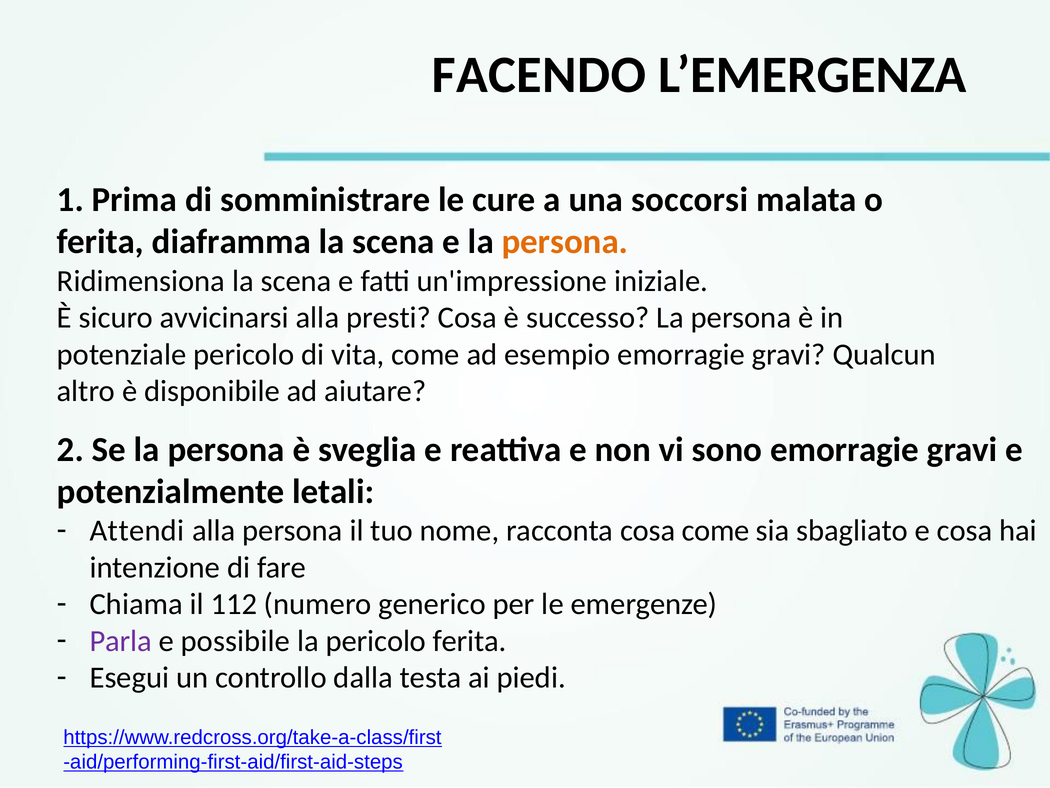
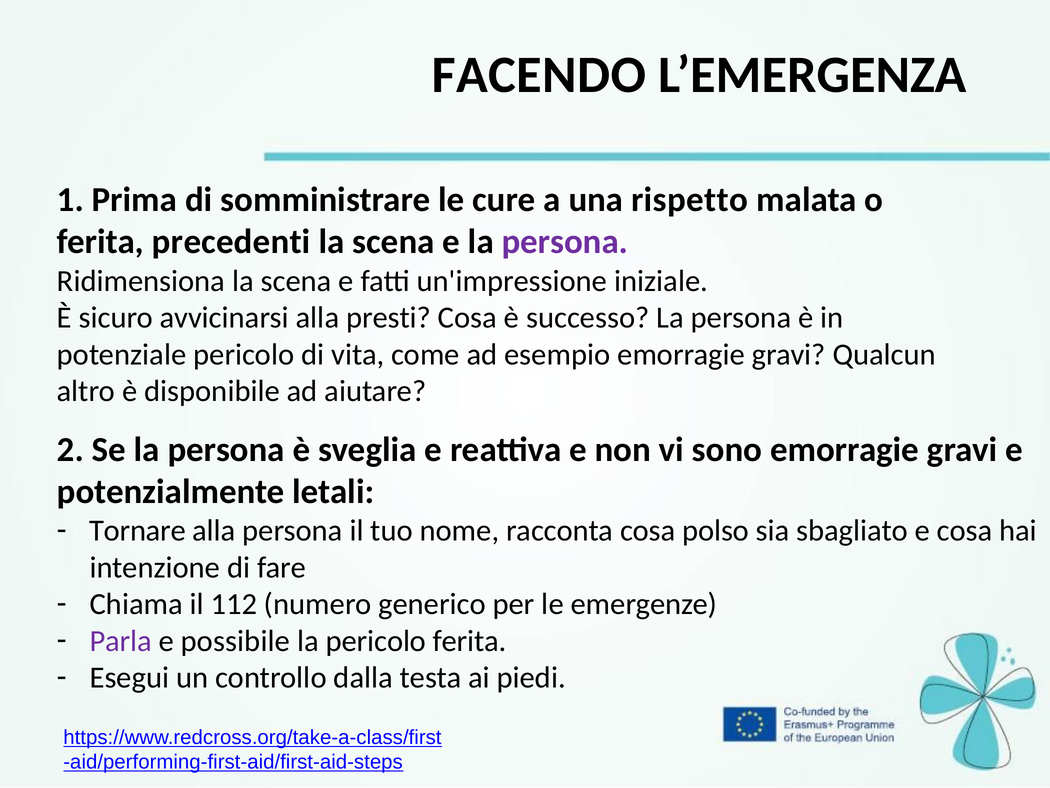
soccorsi: soccorsi -> rispetto
diaframma: diaframma -> precedenti
persona at (565, 242) colour: orange -> purple
Attendi: Attendi -> Tornare
cosa come: come -> polso
